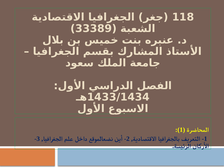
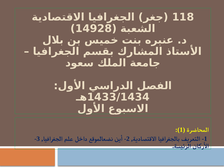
33389: 33389 -> 14928
